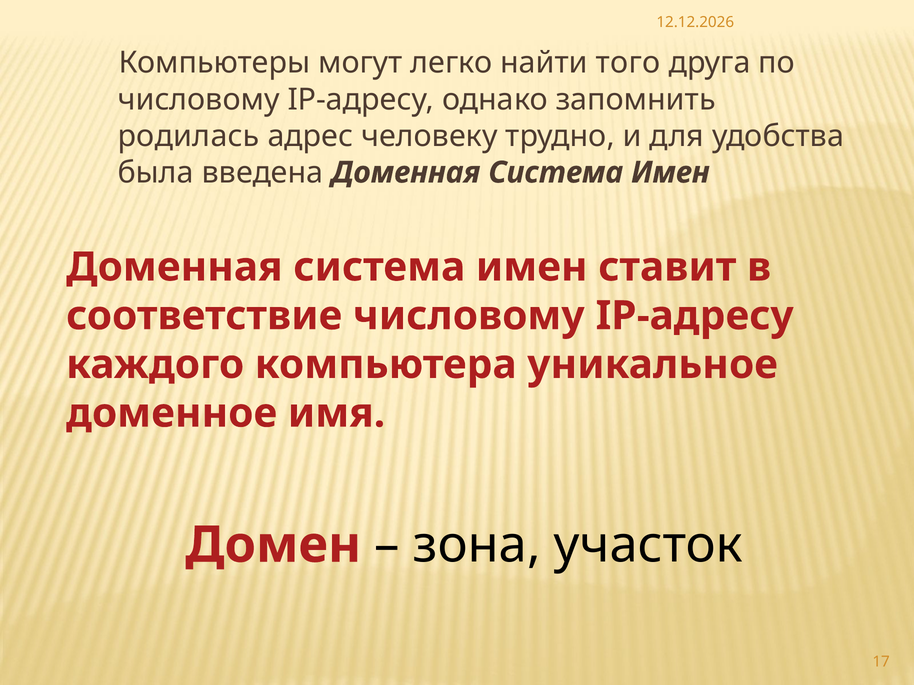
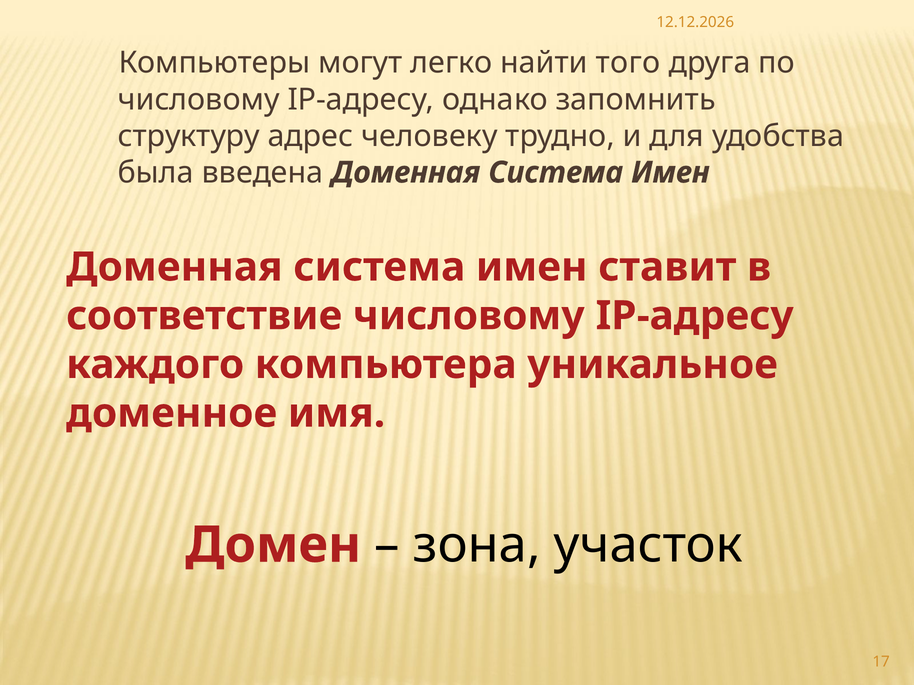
родилась: родилась -> структуру
